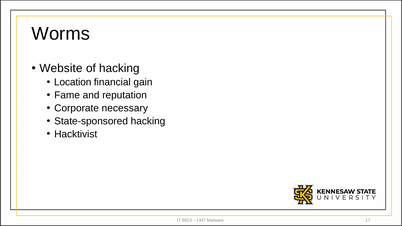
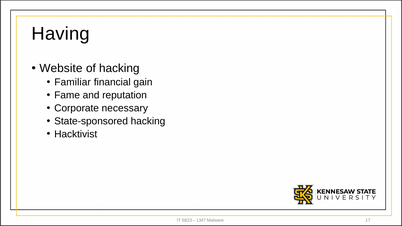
Worms: Worms -> Having
Location: Location -> Familiar
